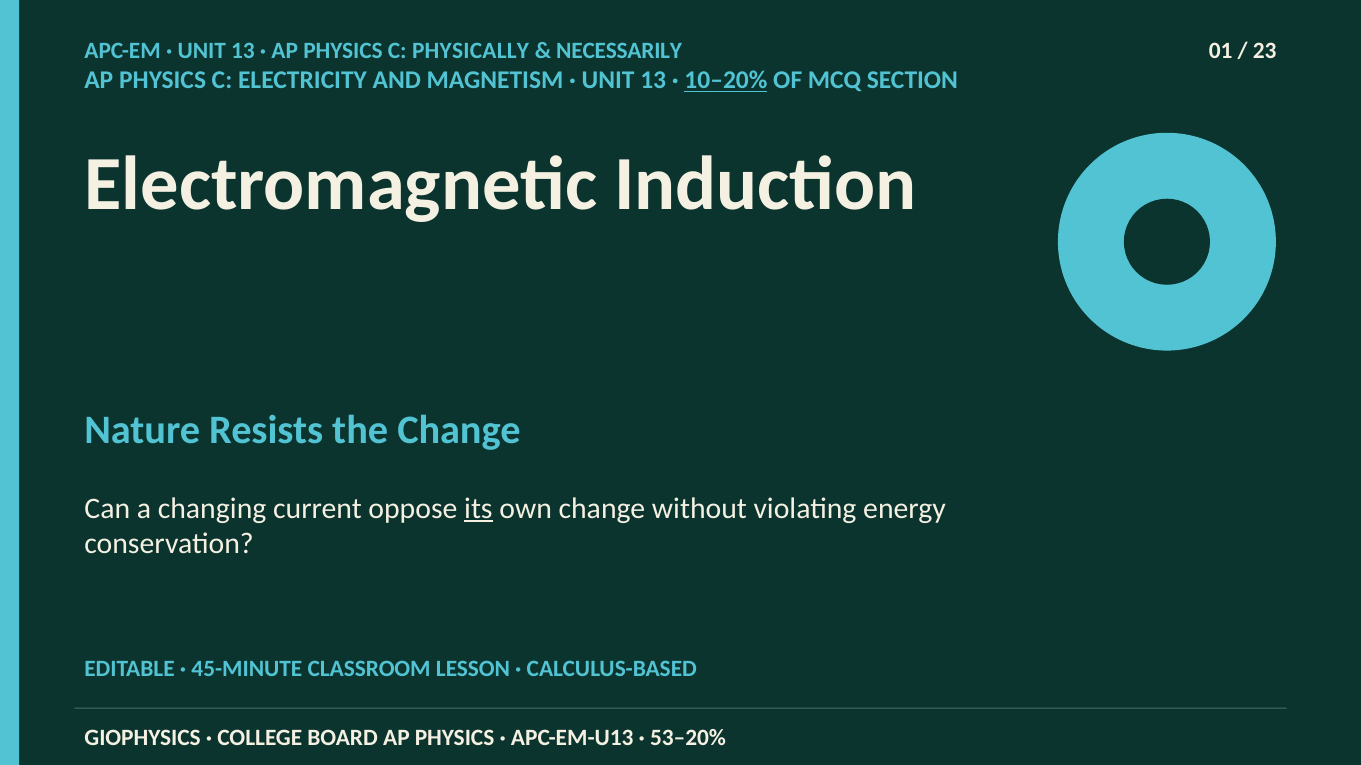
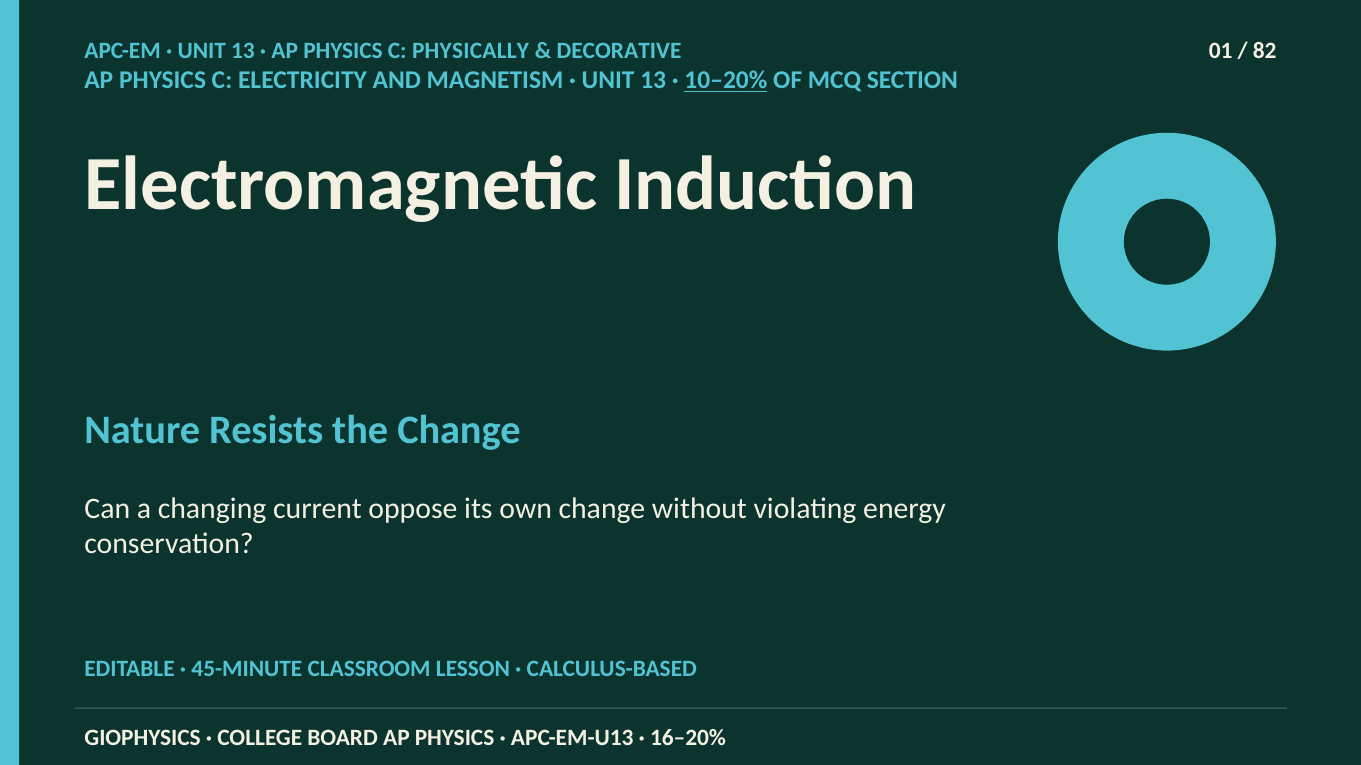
NECESSARILY: NECESSARILY -> DECORATIVE
23: 23 -> 82
its underline: present -> none
53–20%: 53–20% -> 16–20%
